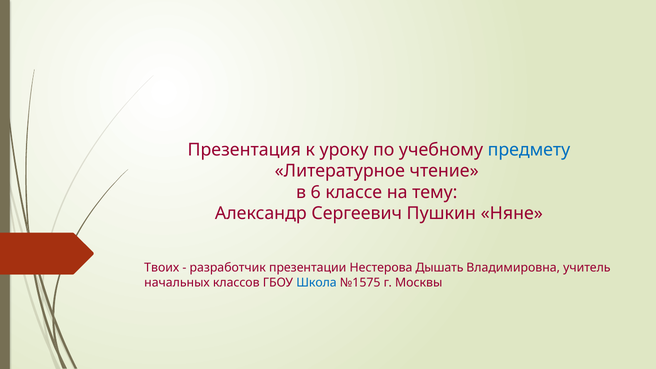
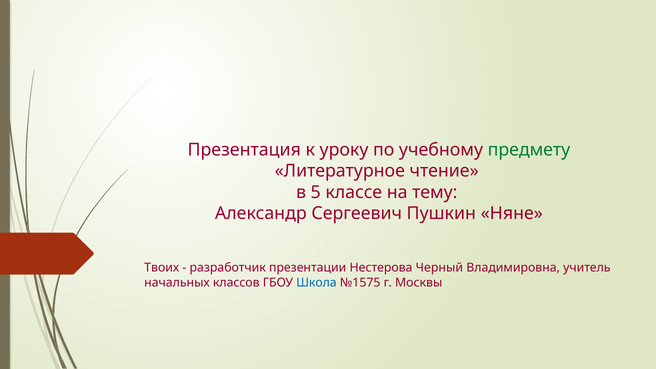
предмету colour: blue -> green
6: 6 -> 5
Дышать: Дышать -> Черный
